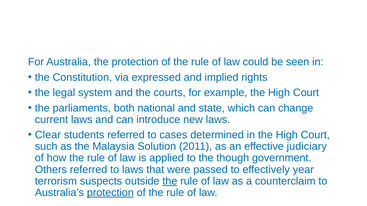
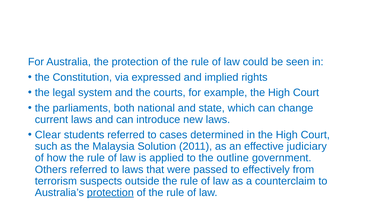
though: though -> outline
year: year -> from
the at (170, 181) underline: present -> none
